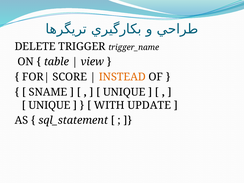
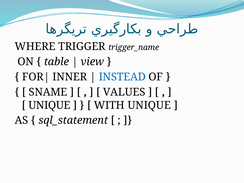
DELETE: DELETE -> WHERE
SCORE: SCORE -> INNER
INSTEAD colour: orange -> blue
UNIQUE at (124, 92): UNIQUE -> VALUES
WITH UPDATE: UPDATE -> UNIQUE
